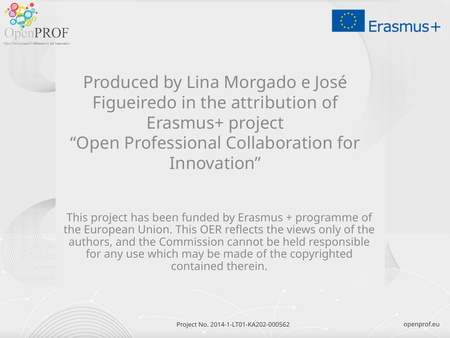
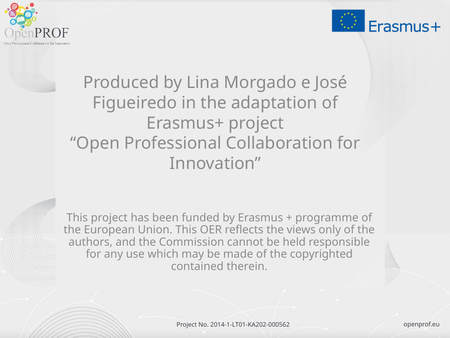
attribution: attribution -> adaptation
